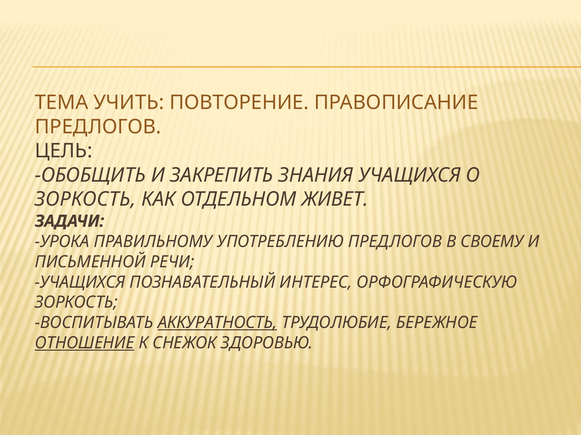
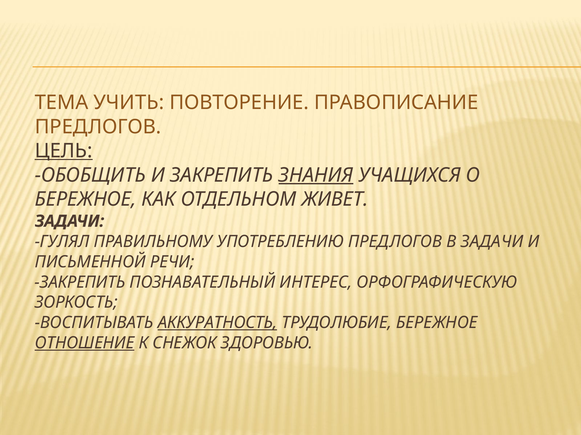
ЦЕЛЬ underline: none -> present
ЗНАНИЯ underline: none -> present
ЗОРКОСТЬ at (85, 200): ЗОРКОСТЬ -> БЕРЕЖНОЕ
УРОКА: УРОКА -> ГУЛЯЛ
В СВОЕМУ: СВОЕМУ -> ЗАДАЧИ
УЧАЩИХСЯ at (80, 283): УЧАЩИХСЯ -> ЗАКРЕПИТЬ
